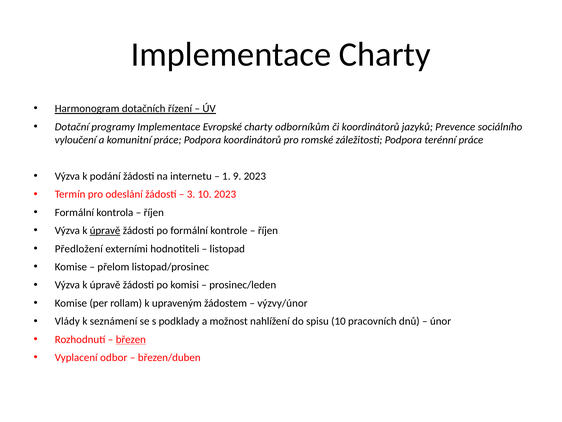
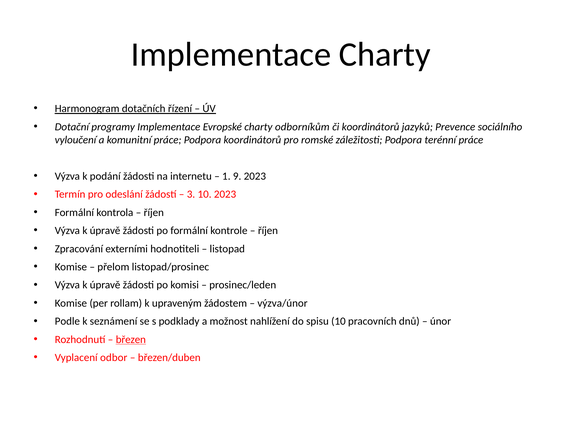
úpravě at (105, 230) underline: present -> none
Předložení: Předložení -> Zpracování
výzvy/únor: výzvy/únor -> výzva/únor
Vlády: Vlády -> Podle
